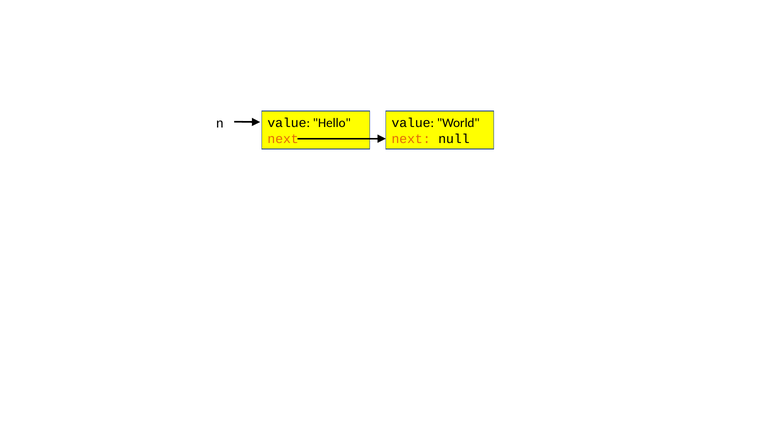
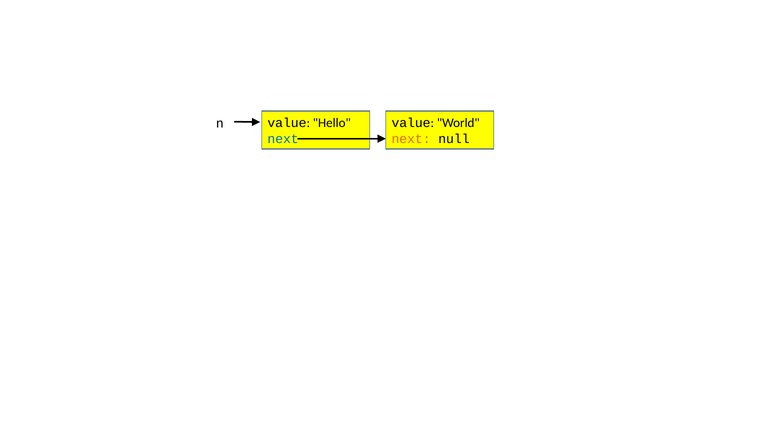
next at (283, 139) colour: orange -> blue
